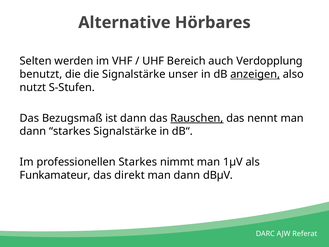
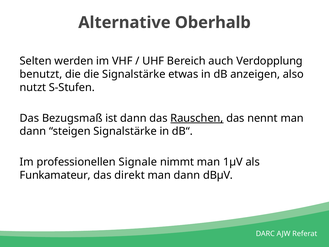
Hörbares: Hörbares -> Oberhalb
unser: unser -> etwas
anzeigen underline: present -> none
dann starkes: starkes -> steigen
professionellen Starkes: Starkes -> Signale
